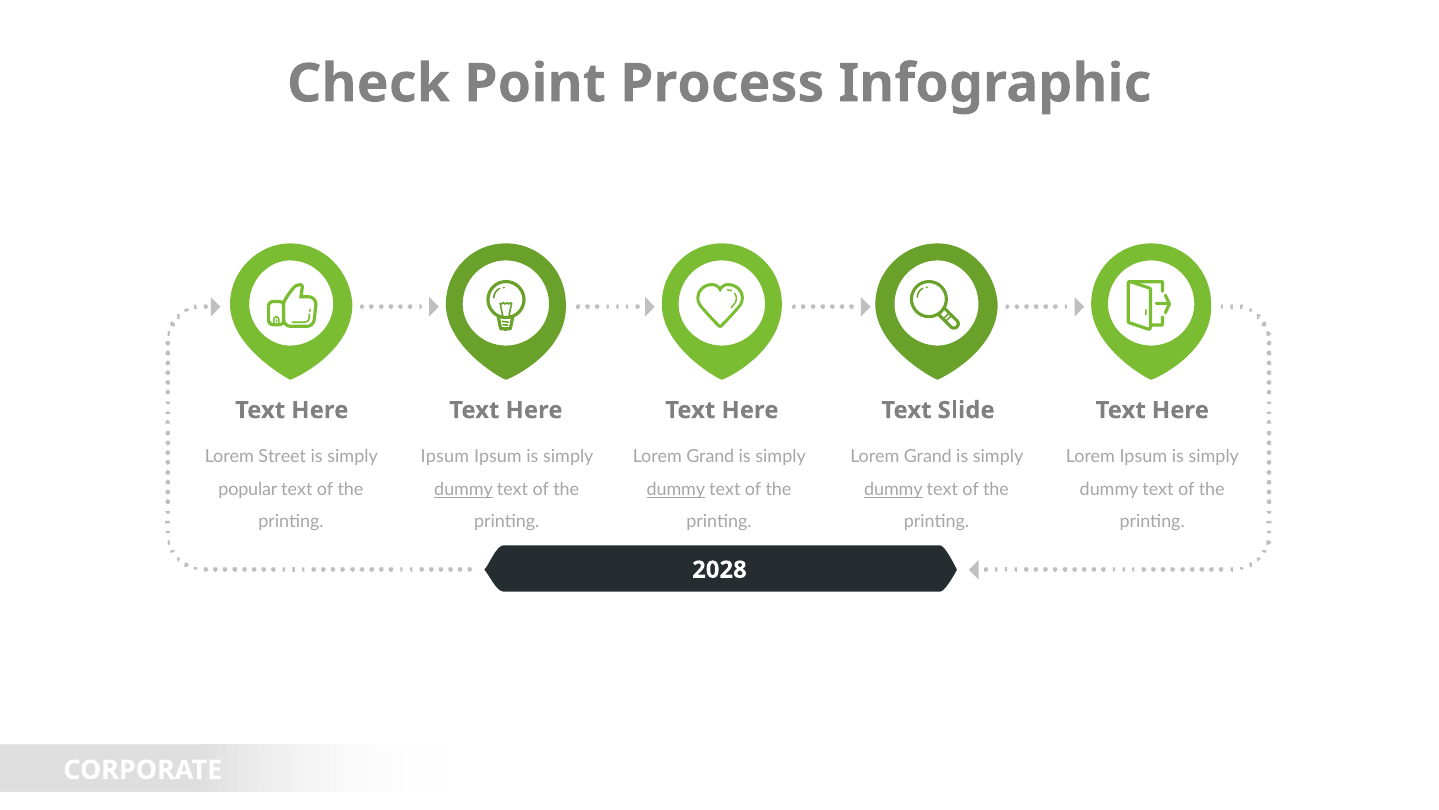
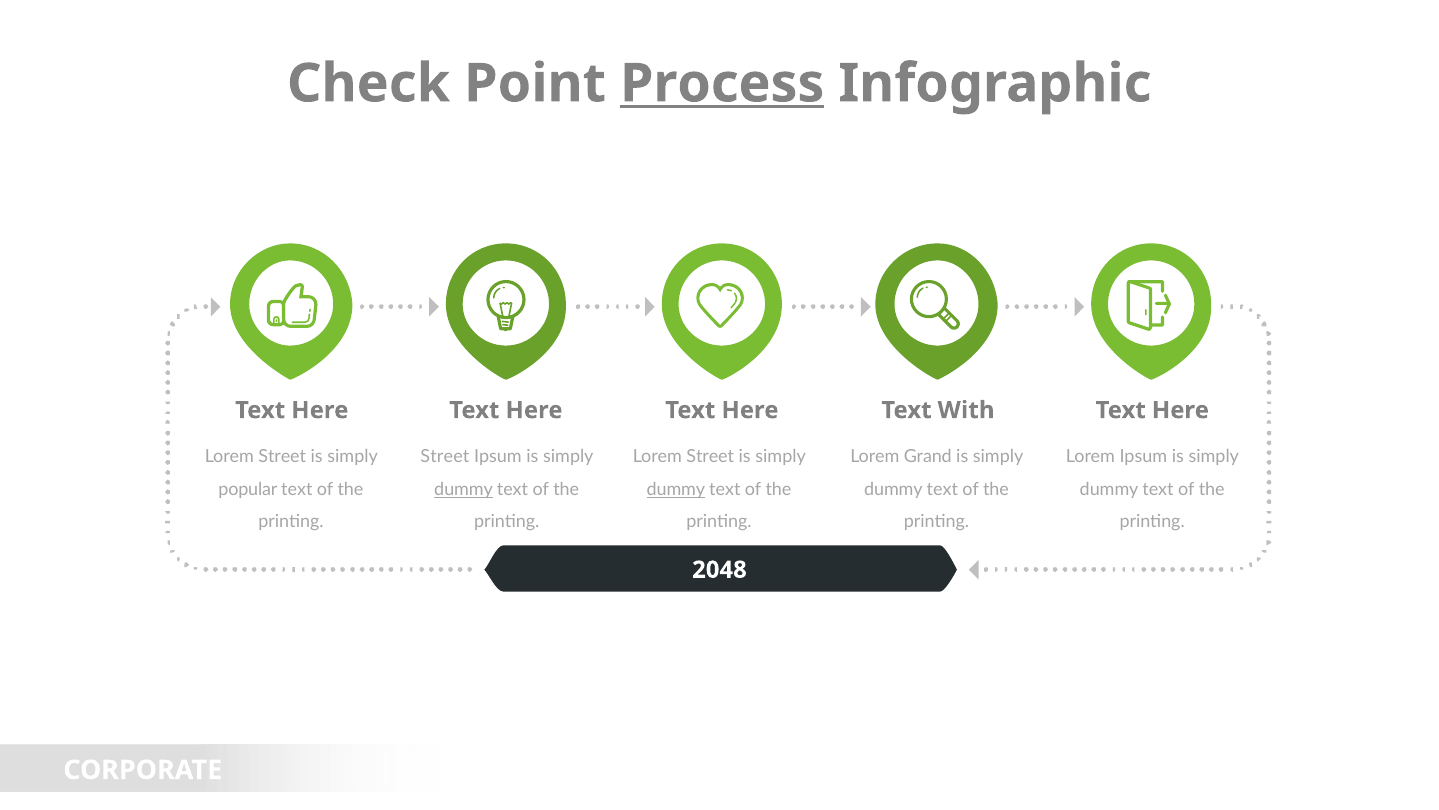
Process underline: none -> present
Slide: Slide -> With
Ipsum at (445, 457): Ipsum -> Street
Grand at (710, 457): Grand -> Street
dummy at (893, 489) underline: present -> none
2028: 2028 -> 2048
